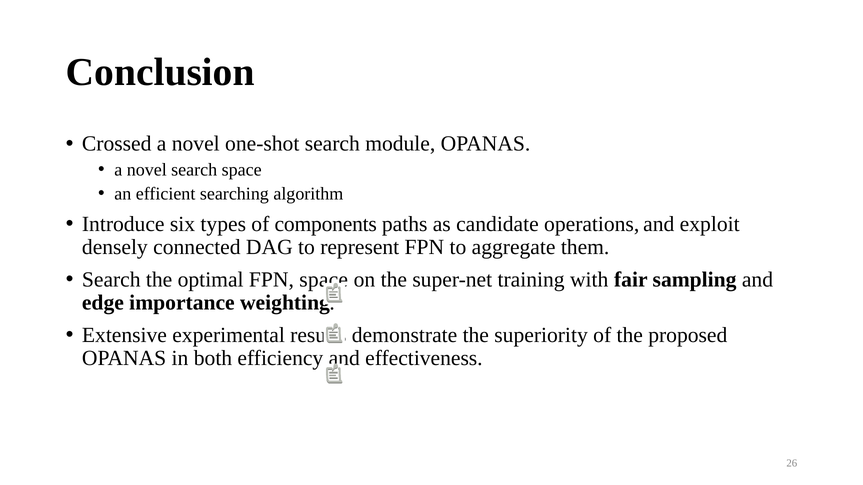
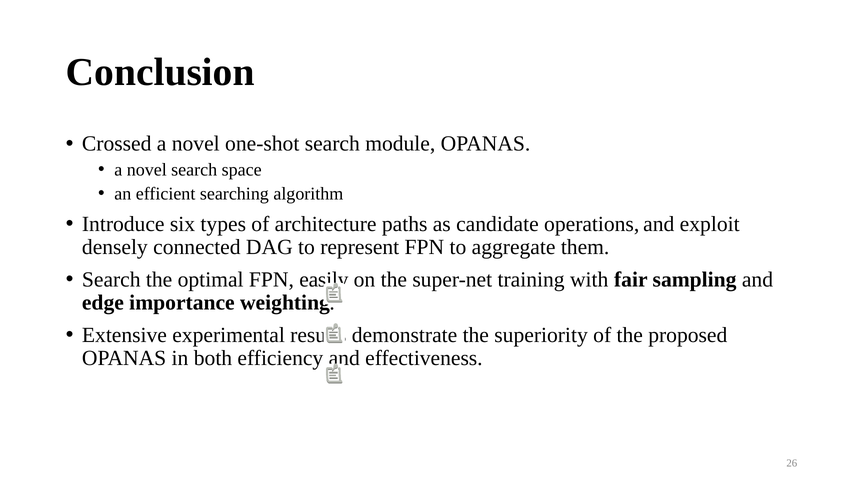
components: components -> architecture
FPN space: space -> easily
